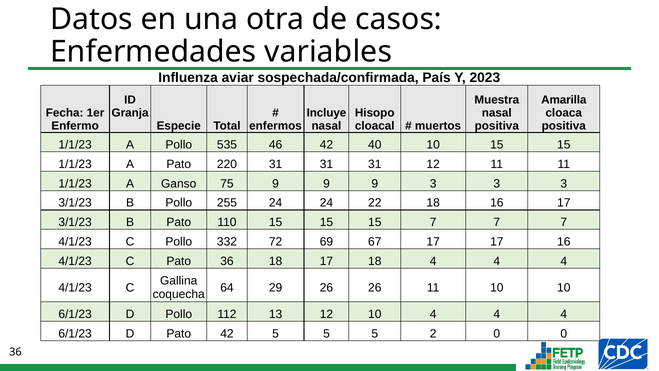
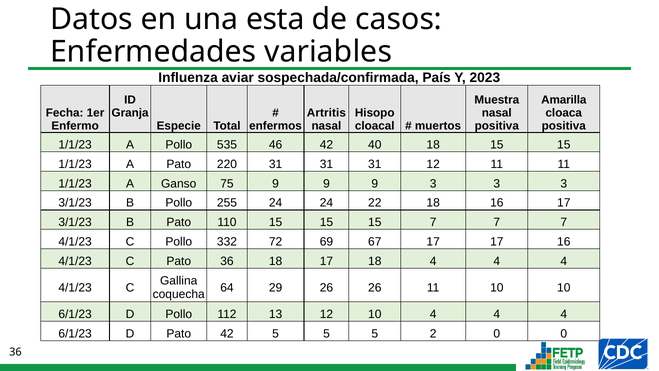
otra: otra -> esta
Incluye: Incluye -> Artritis
40 10: 10 -> 18
